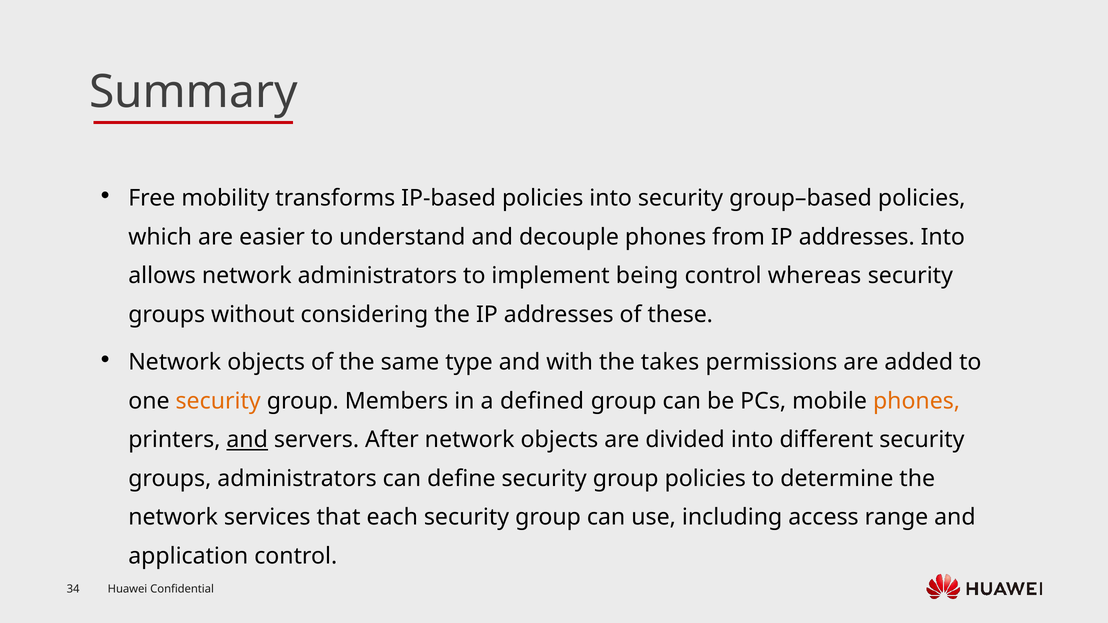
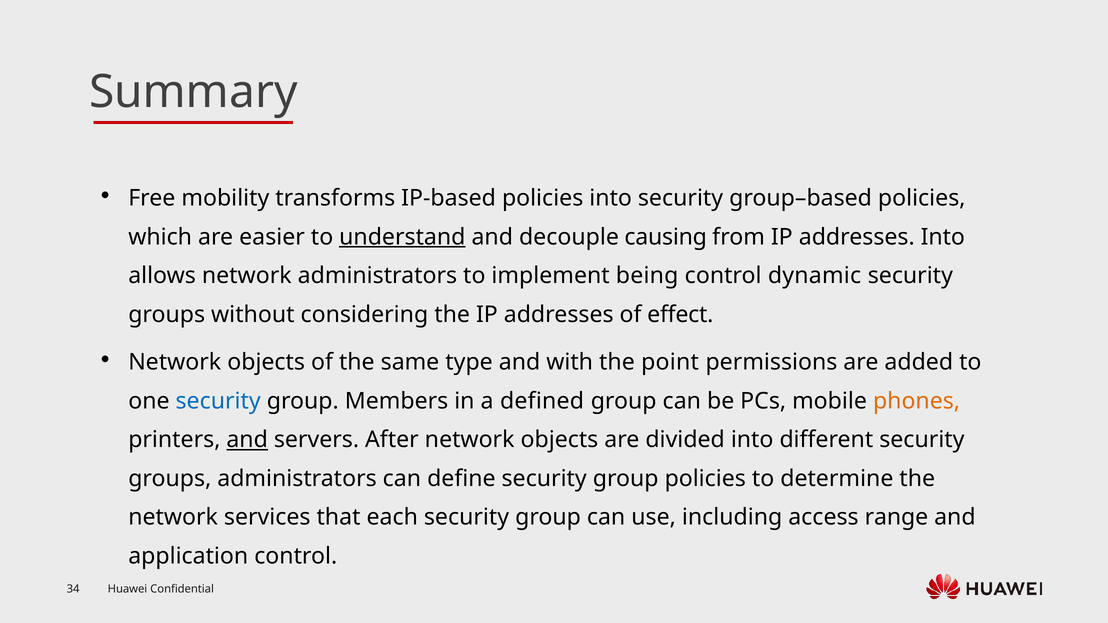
understand underline: none -> present
decouple phones: phones -> causing
whereas: whereas -> dynamic
these: these -> effect
takes: takes -> point
security at (218, 401) colour: orange -> blue
